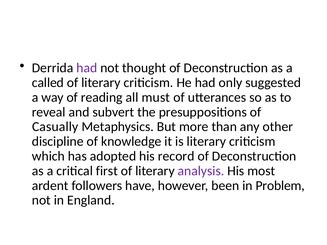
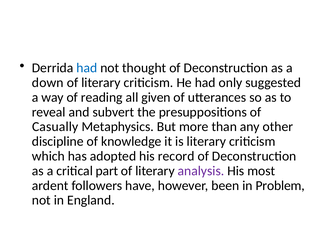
had at (87, 68) colour: purple -> blue
called: called -> down
must: must -> given
first: first -> part
